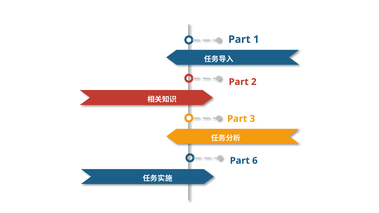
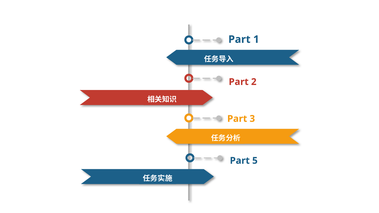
6: 6 -> 5
